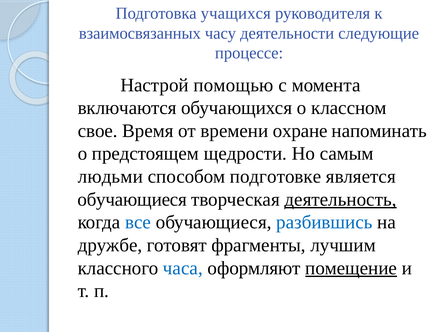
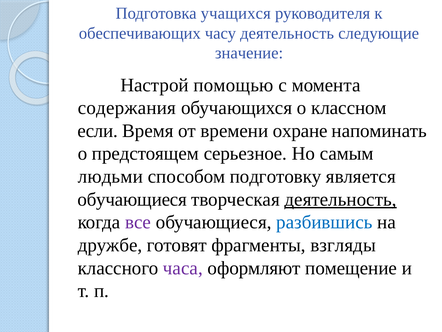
взаимосвязанных: взаимосвязанных -> обеспечивающих
часу деятельности: деятельности -> деятельность
процессе: процессе -> значение
включаются: включаются -> содержания
свое: свое -> если
щедрости: щедрости -> серьезное
подготовке: подготовке -> подготовку
все colour: blue -> purple
лучшим: лучшим -> взгляды
часа colour: blue -> purple
помещение underline: present -> none
